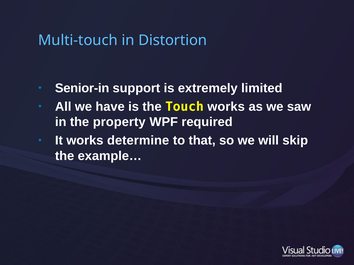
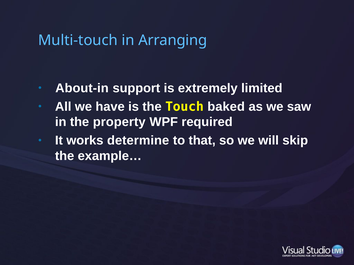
Distortion: Distortion -> Arranging
Senior-in: Senior-in -> About-in
Touch works: works -> baked
